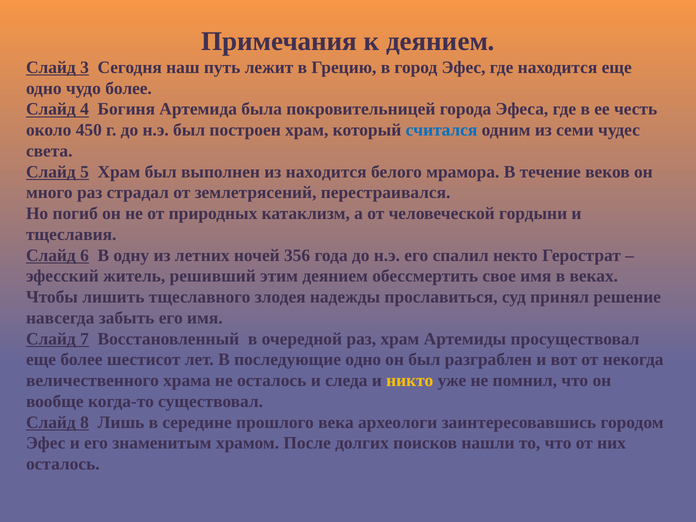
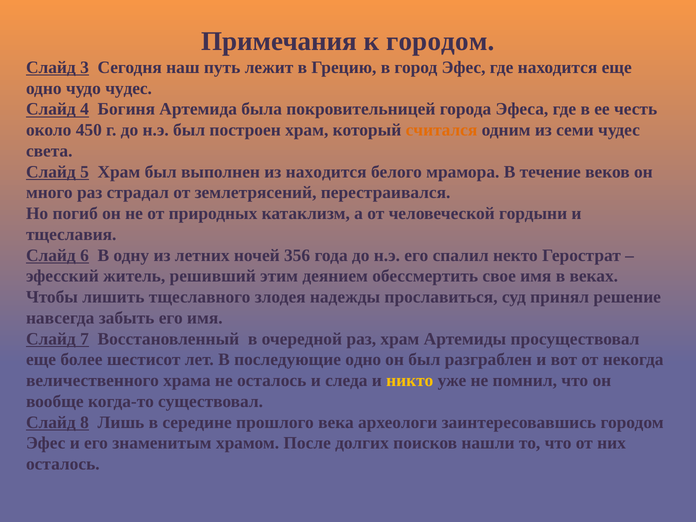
к деянием: деянием -> городом
чудо более: более -> чудес
считался colour: blue -> orange
